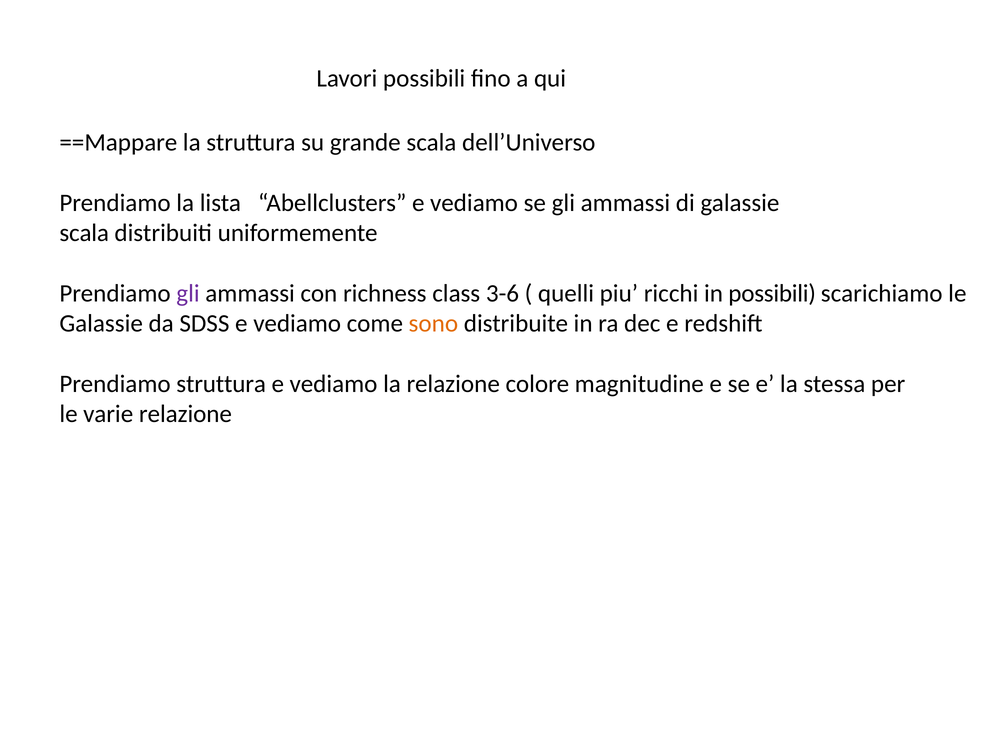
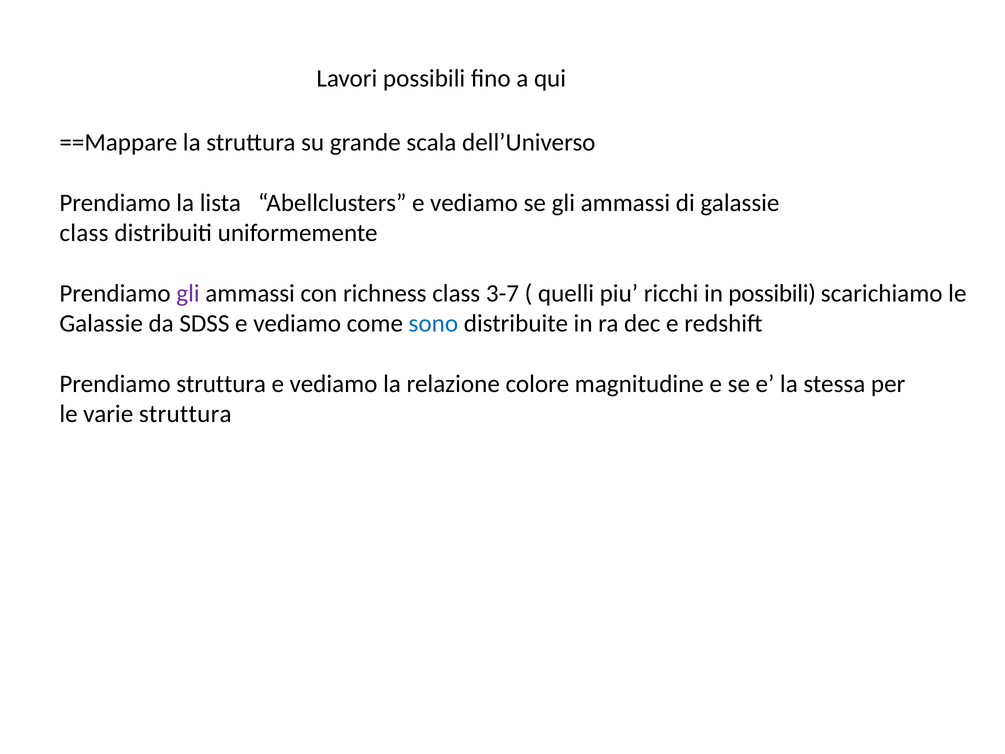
scala at (84, 233): scala -> class
3-6: 3-6 -> 3-7
sono colour: orange -> blue
varie relazione: relazione -> struttura
